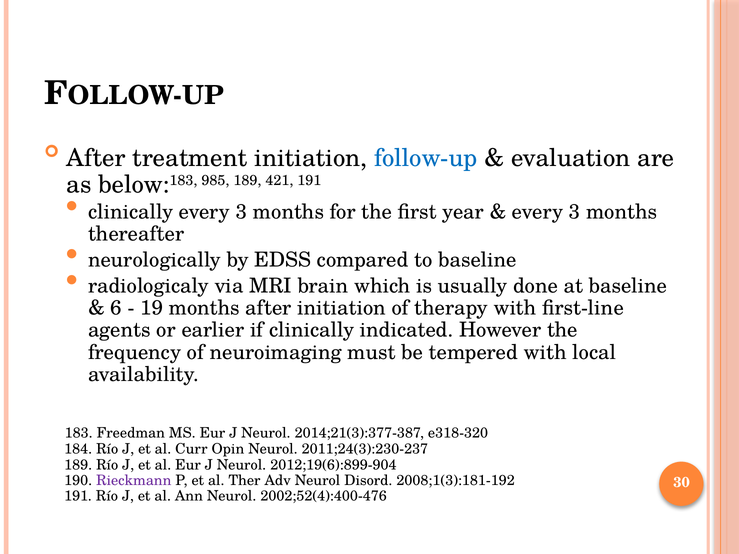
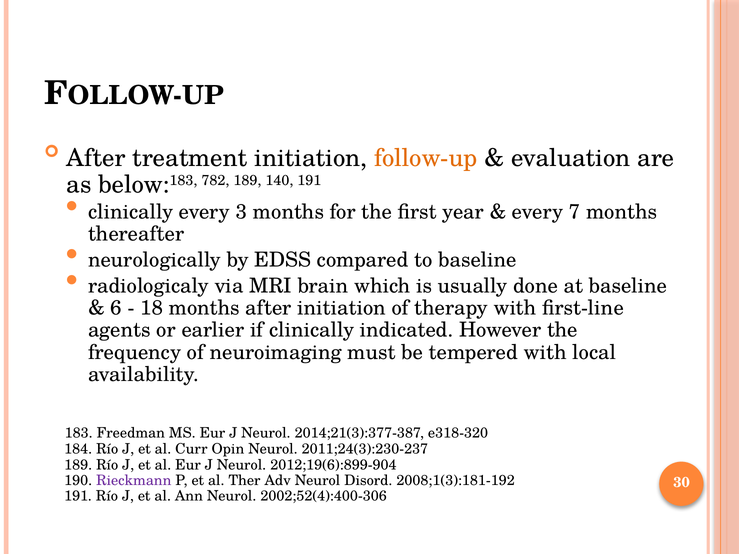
follow-up colour: blue -> orange
985: 985 -> 782
421: 421 -> 140
3 at (575, 212): 3 -> 7
19: 19 -> 18
2002;52(4):400-476: 2002;52(4):400-476 -> 2002;52(4):400-306
